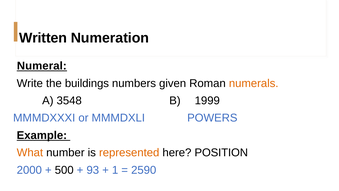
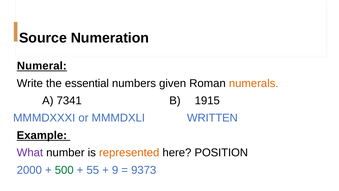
Written: Written -> Source
buildings: buildings -> essential
3548: 3548 -> 7341
1999: 1999 -> 1915
POWERS: POWERS -> WRITTEN
What colour: orange -> purple
500 colour: black -> green
93: 93 -> 55
1: 1 -> 9
2590: 2590 -> 9373
